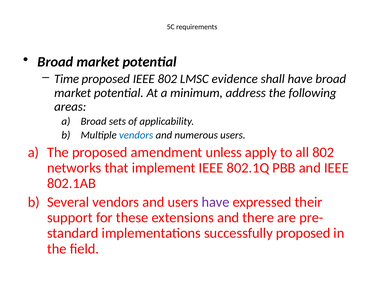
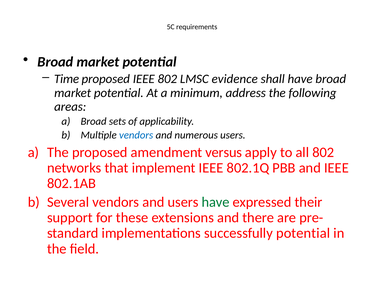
unless: unless -> versus
have at (216, 202) colour: purple -> green
successfully proposed: proposed -> potential
